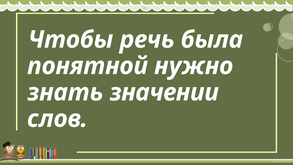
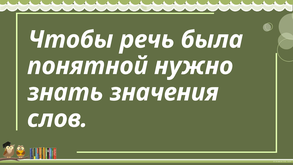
значении: значении -> значения
